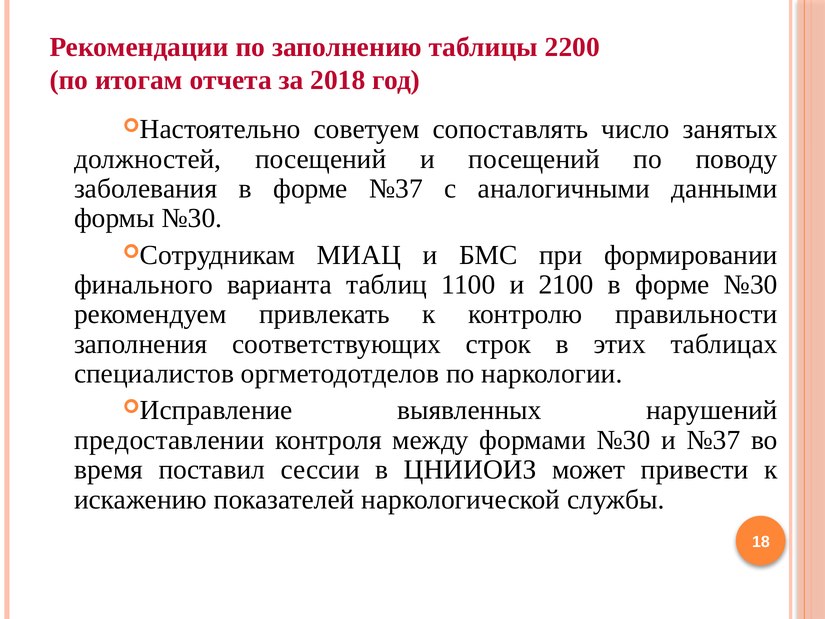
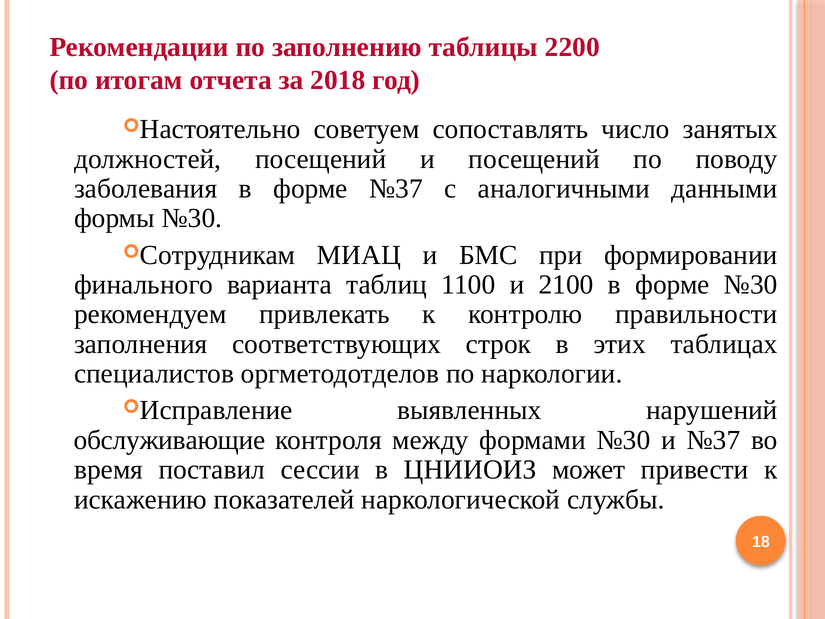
предоставлении: предоставлении -> обслуживающие
